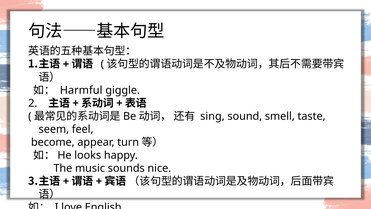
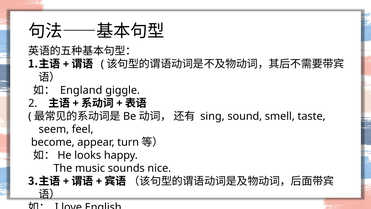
Harmful: Harmful -> England
